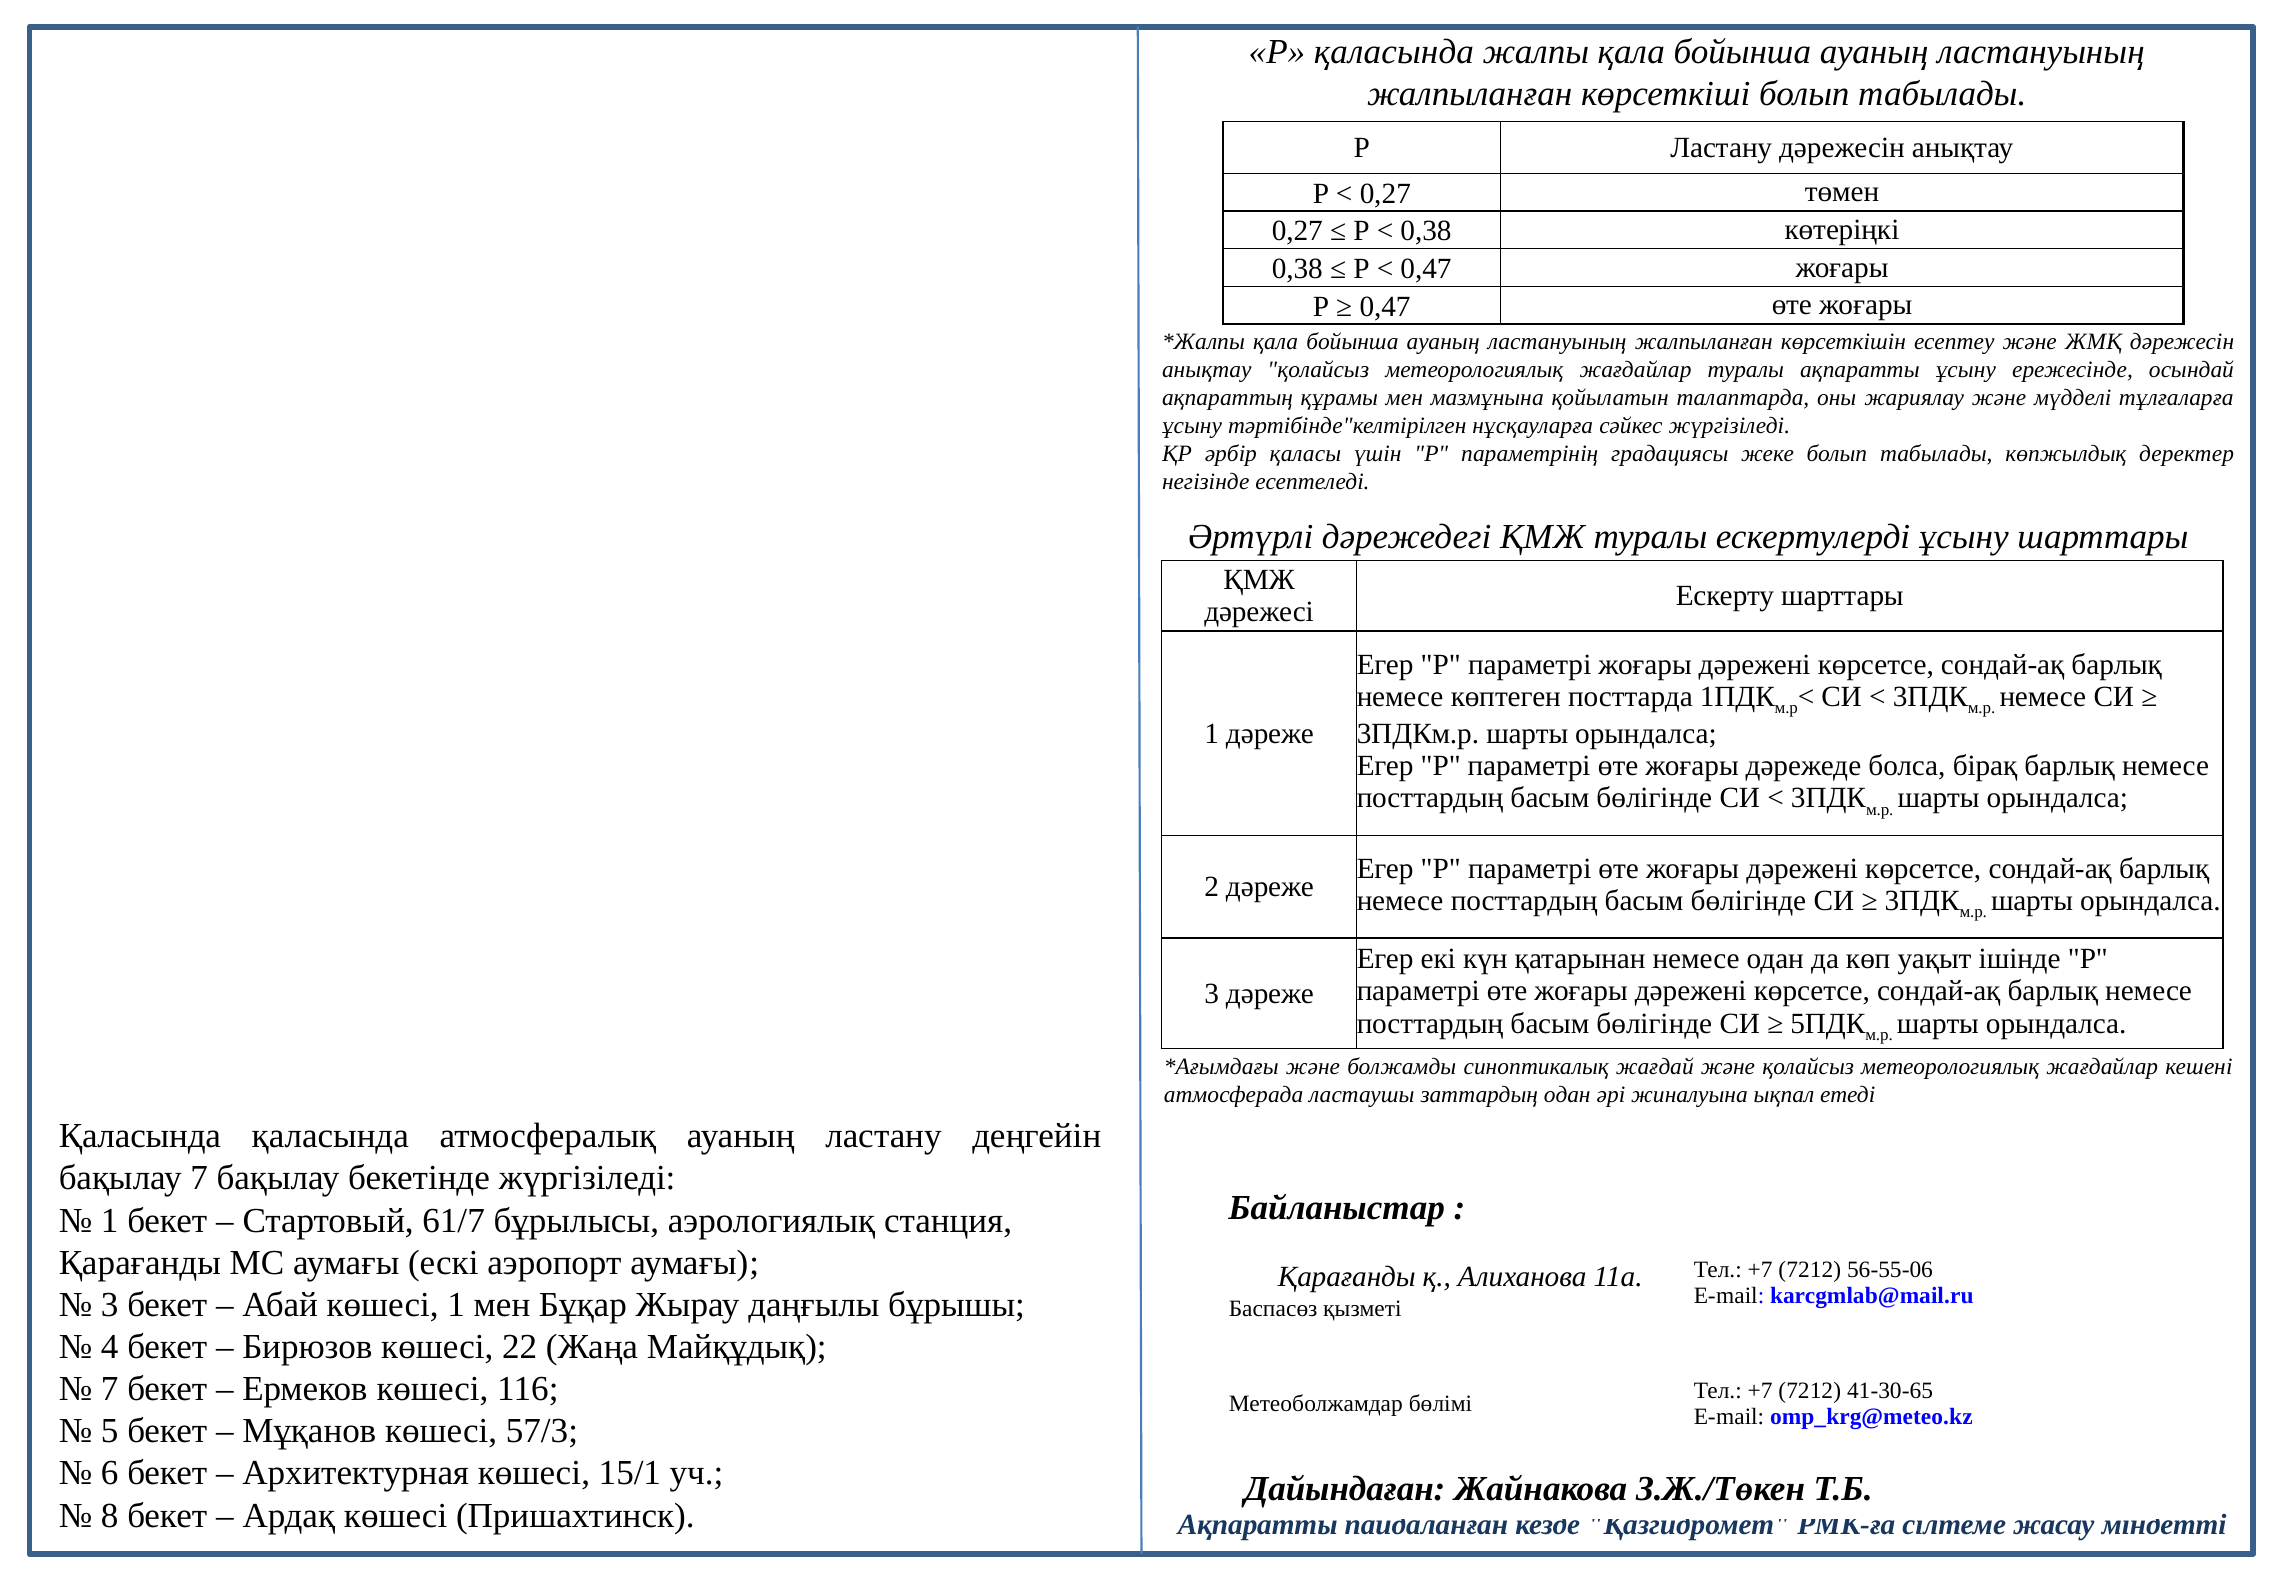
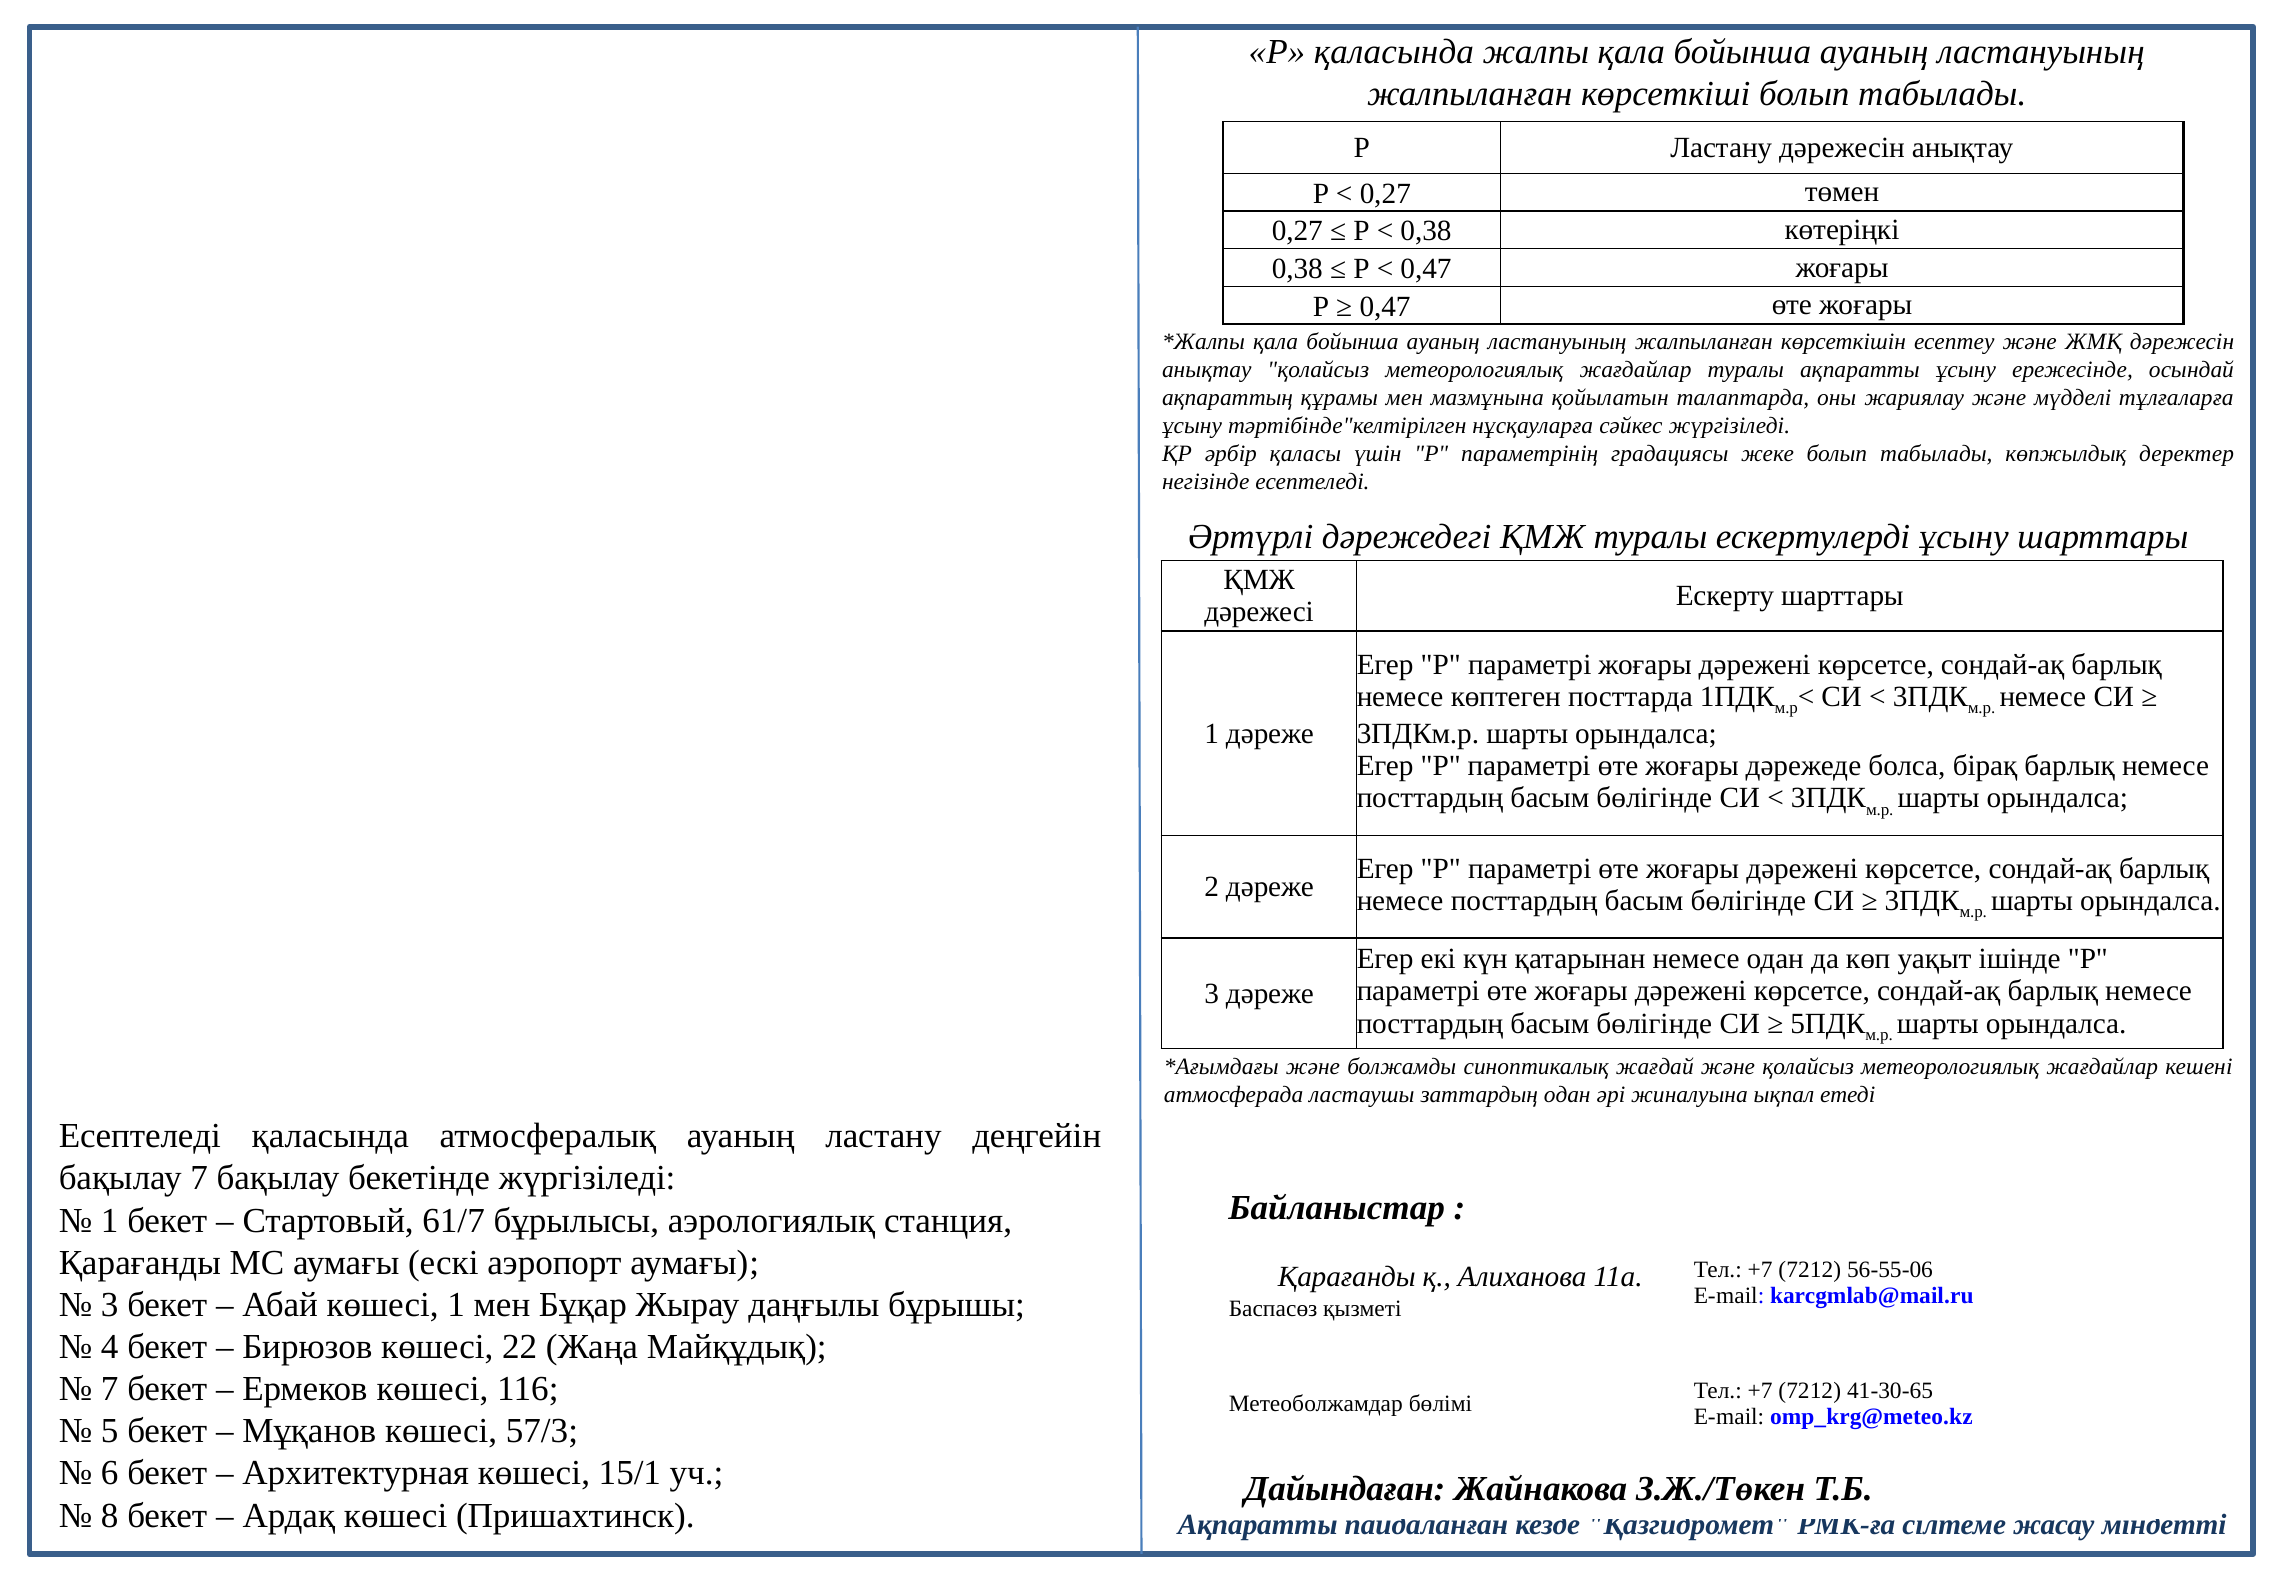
Қаласында at (140, 1136): Қаласында -> Есептеледі
